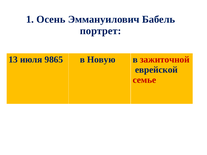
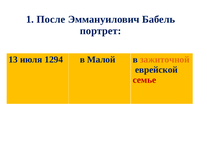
Осень: Осень -> После
9865: 9865 -> 1294
Новую: Новую -> Малой
зажиточной colour: red -> orange
